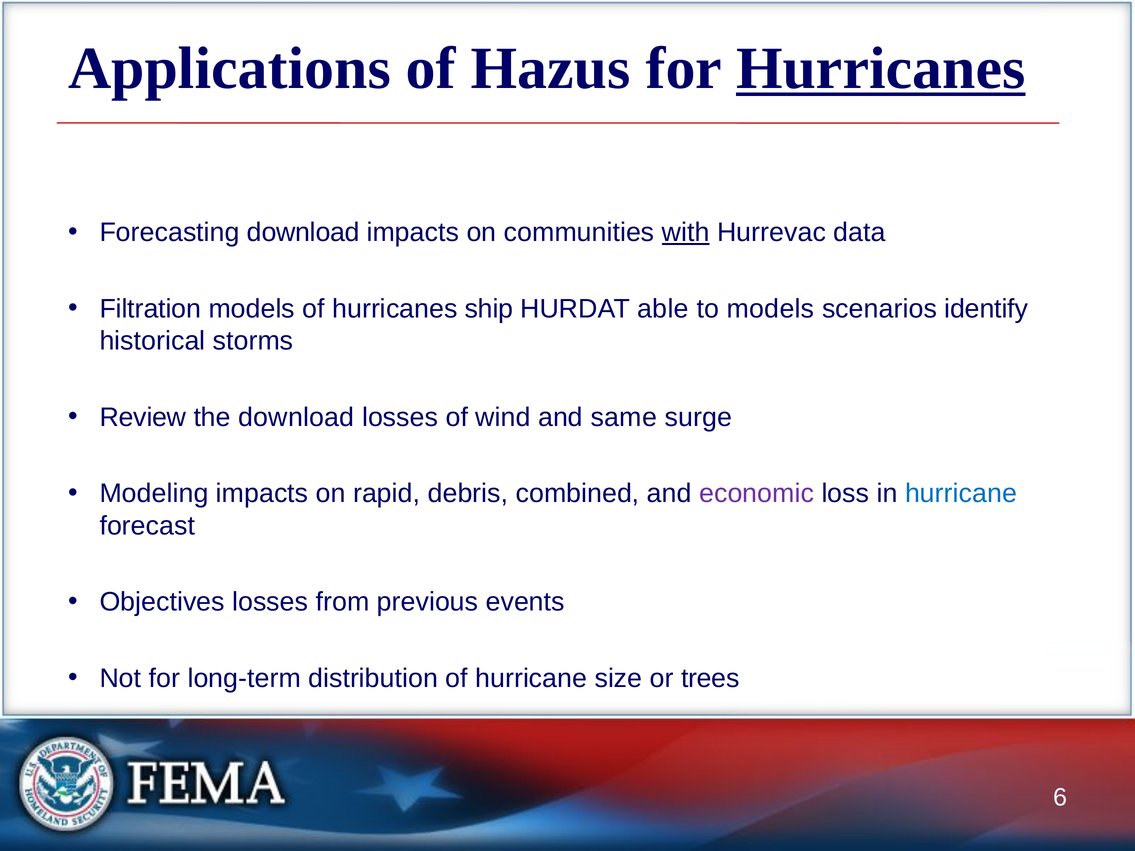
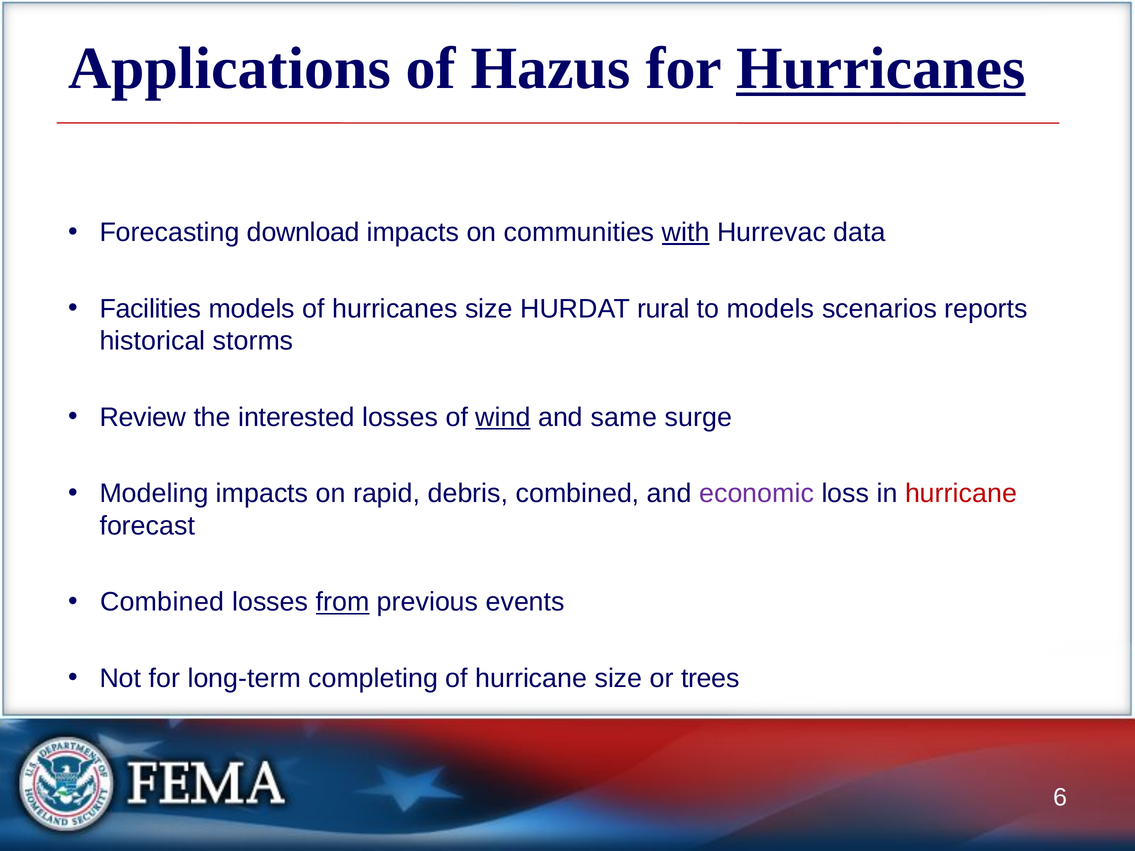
Filtration: Filtration -> Facilities
hurricanes ship: ship -> size
able: able -> rural
identify: identify -> reports
the download: download -> interested
wind underline: none -> present
hurricane at (961, 494) colour: blue -> red
Objectives at (162, 602): Objectives -> Combined
from underline: none -> present
distribution: distribution -> completing
